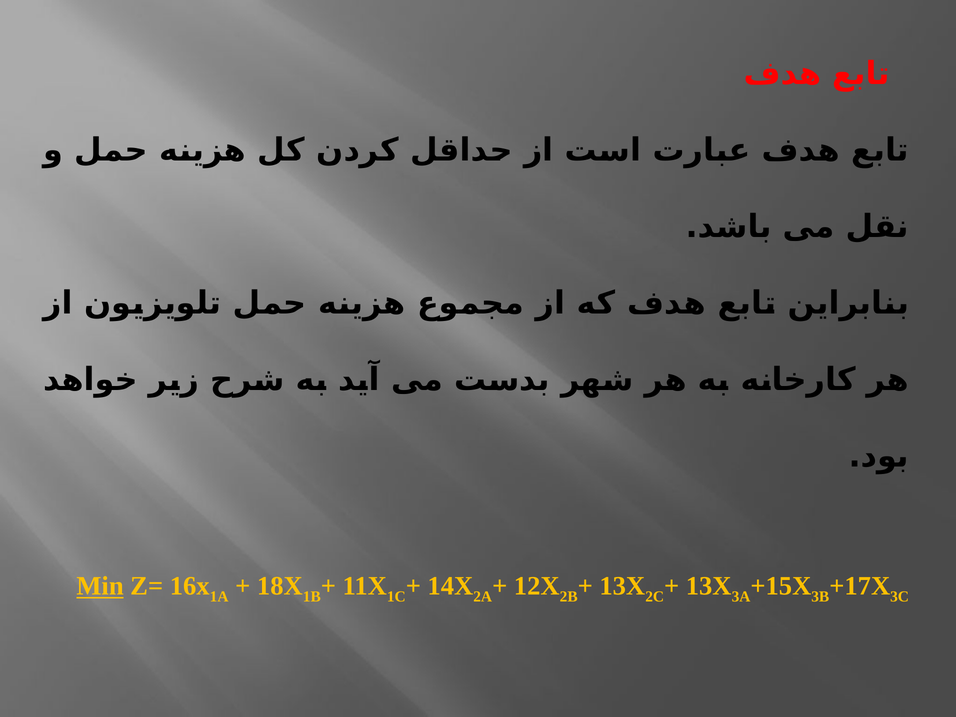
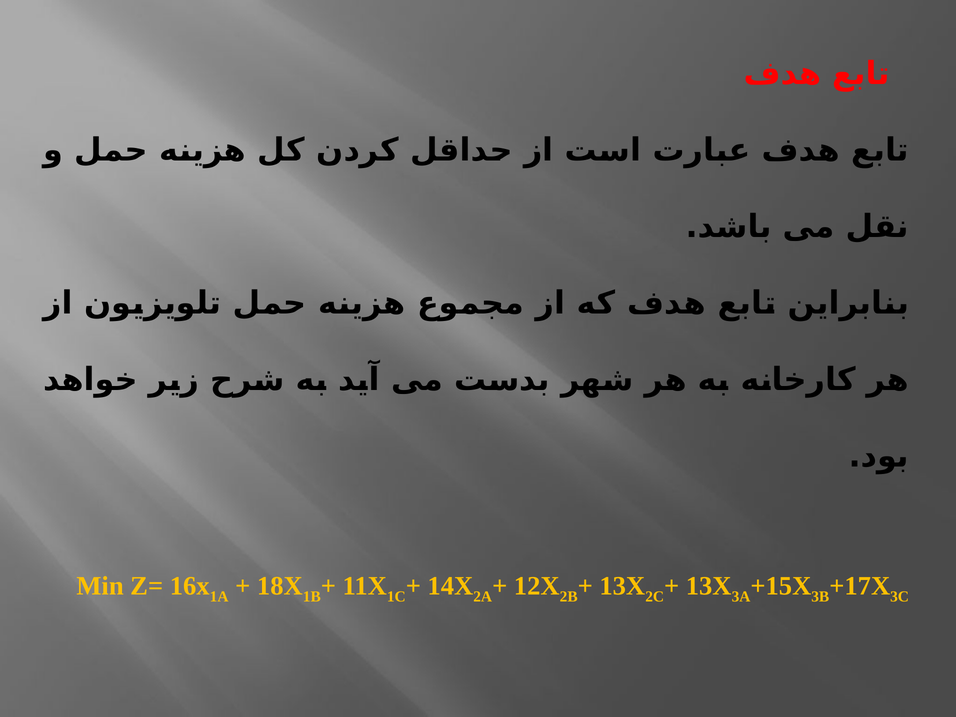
Min underline: present -> none
